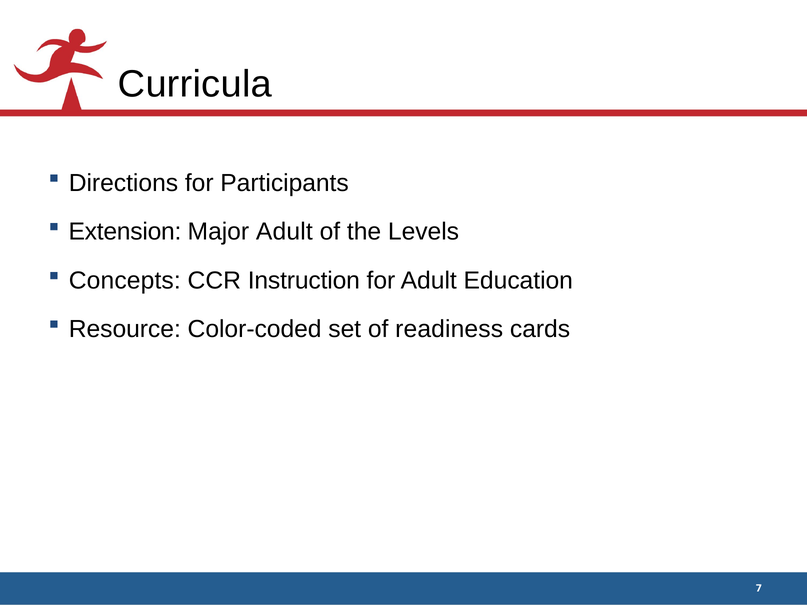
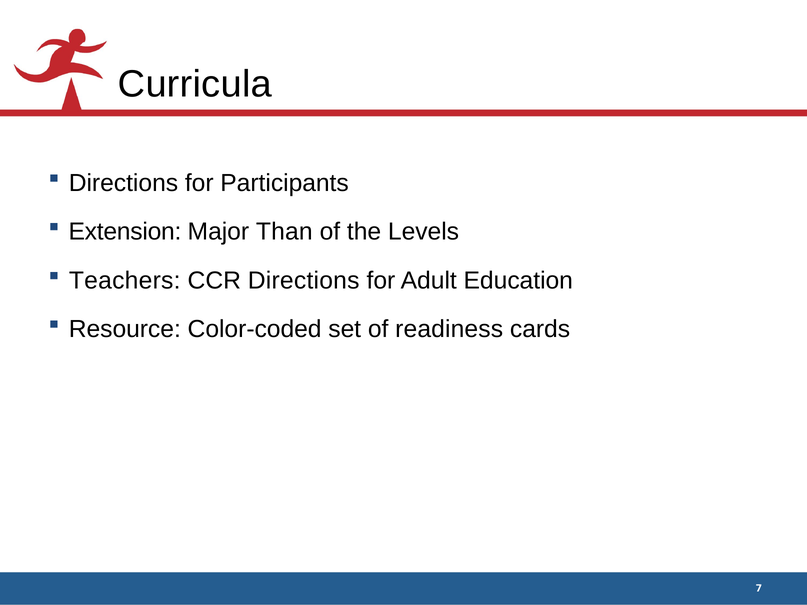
Major Adult: Adult -> Than
Concepts: Concepts -> Teachers
CCR Instruction: Instruction -> Directions
